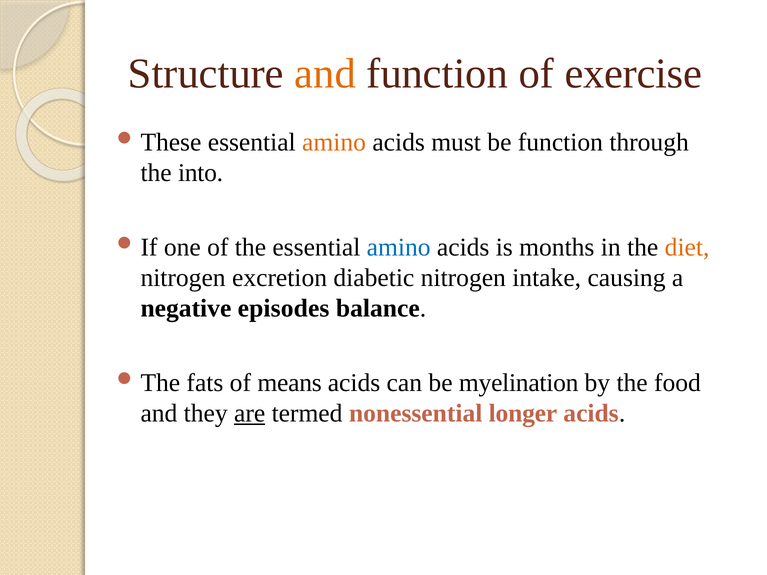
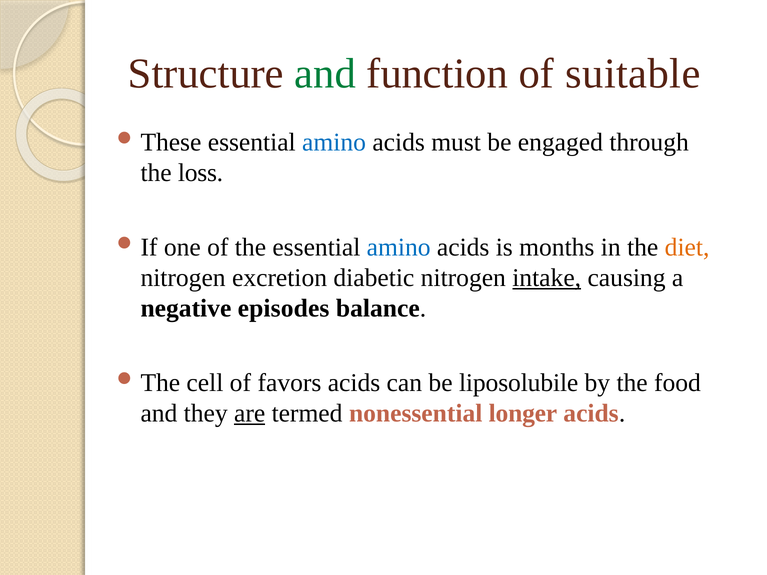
and at (325, 74) colour: orange -> green
exercise: exercise -> suitable
amino at (334, 142) colour: orange -> blue
be function: function -> engaged
into: into -> loss
intake underline: none -> present
fats: fats -> cell
means: means -> favors
myelination: myelination -> liposolubile
